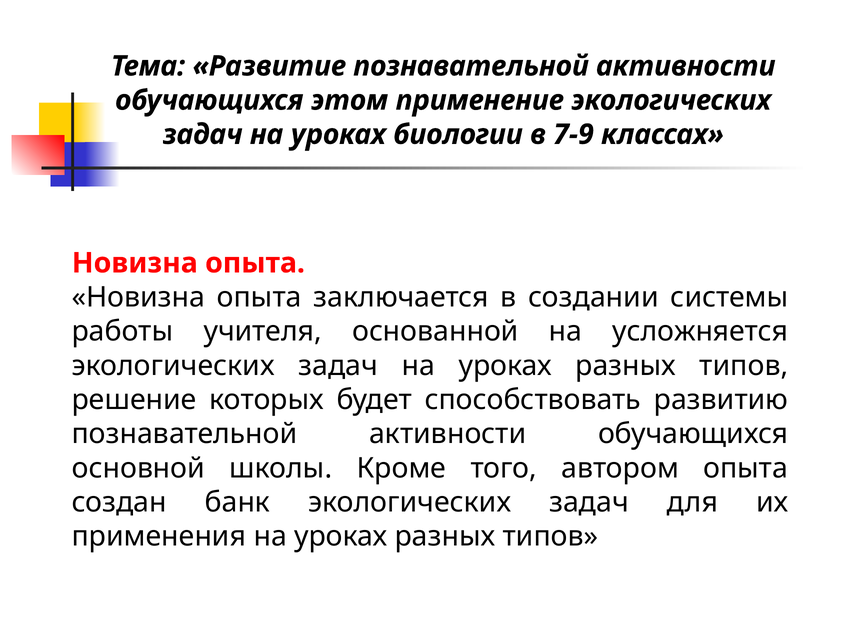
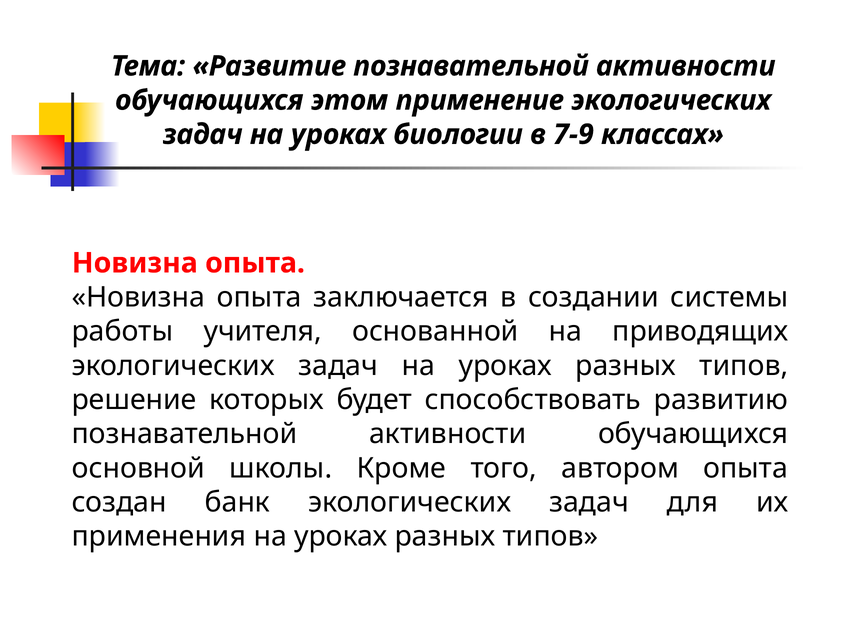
усложняется: усложняется -> приводящих
